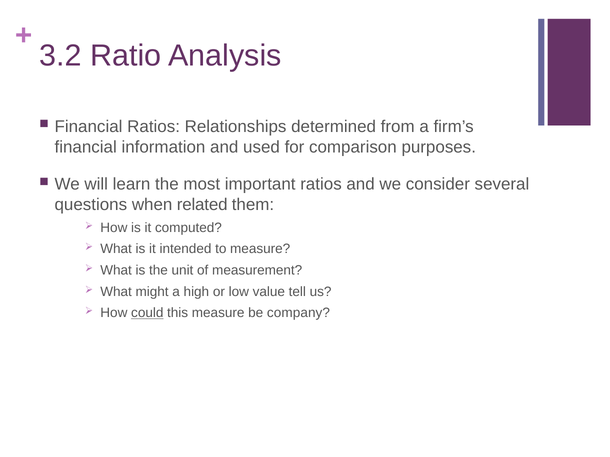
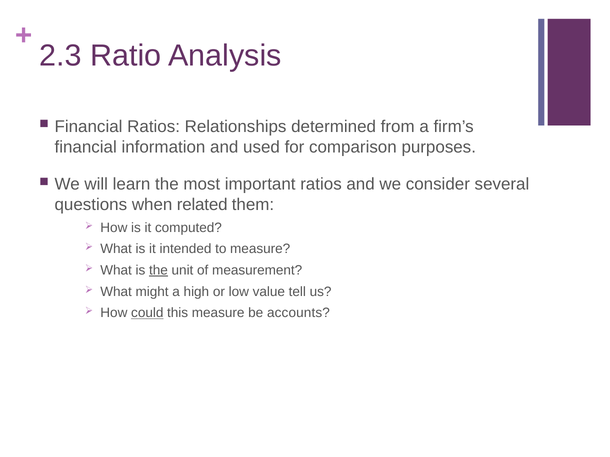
3.2: 3.2 -> 2.3
the at (158, 271) underline: none -> present
company: company -> accounts
